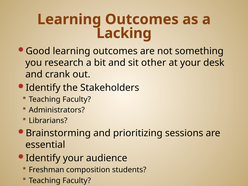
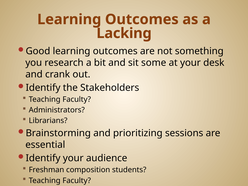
other: other -> some
